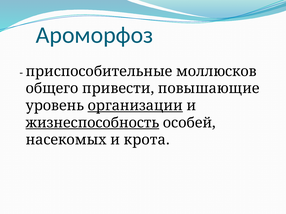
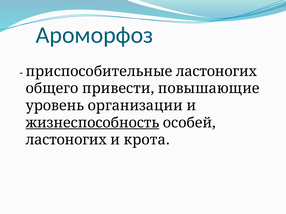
приспособительные моллюсков: моллюсков -> ластоногих
организации underline: present -> none
насекомых at (66, 140): насекомых -> ластоногих
